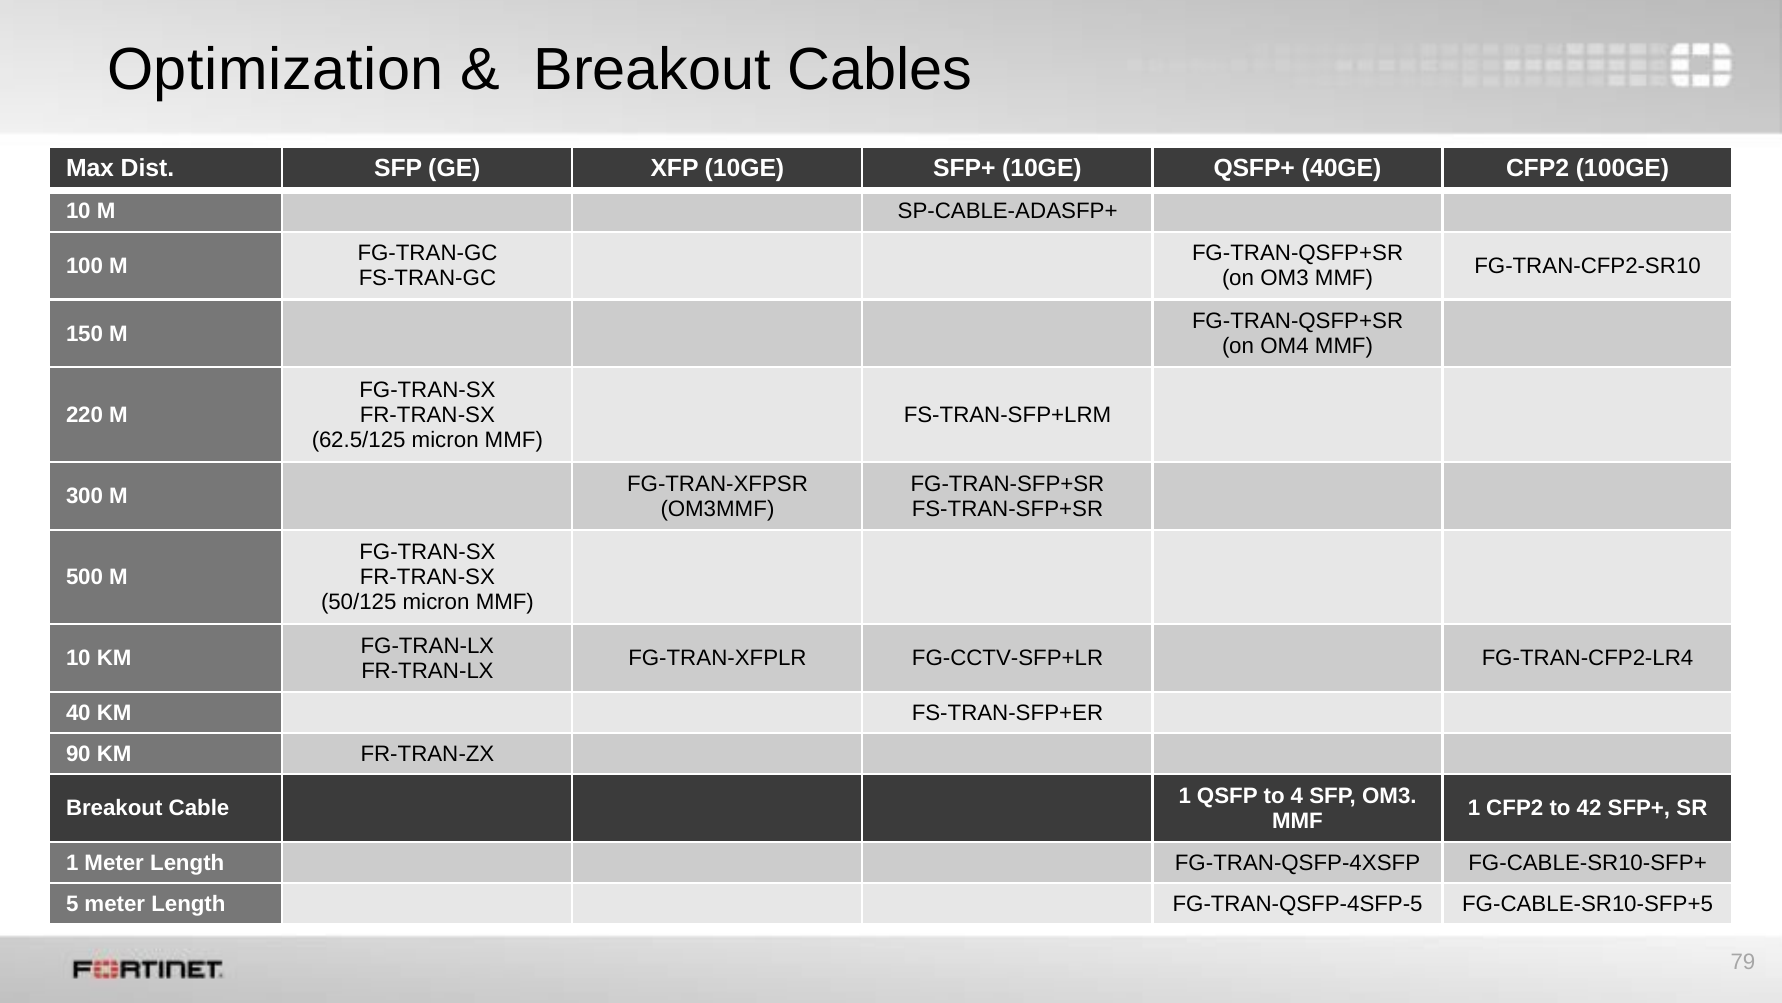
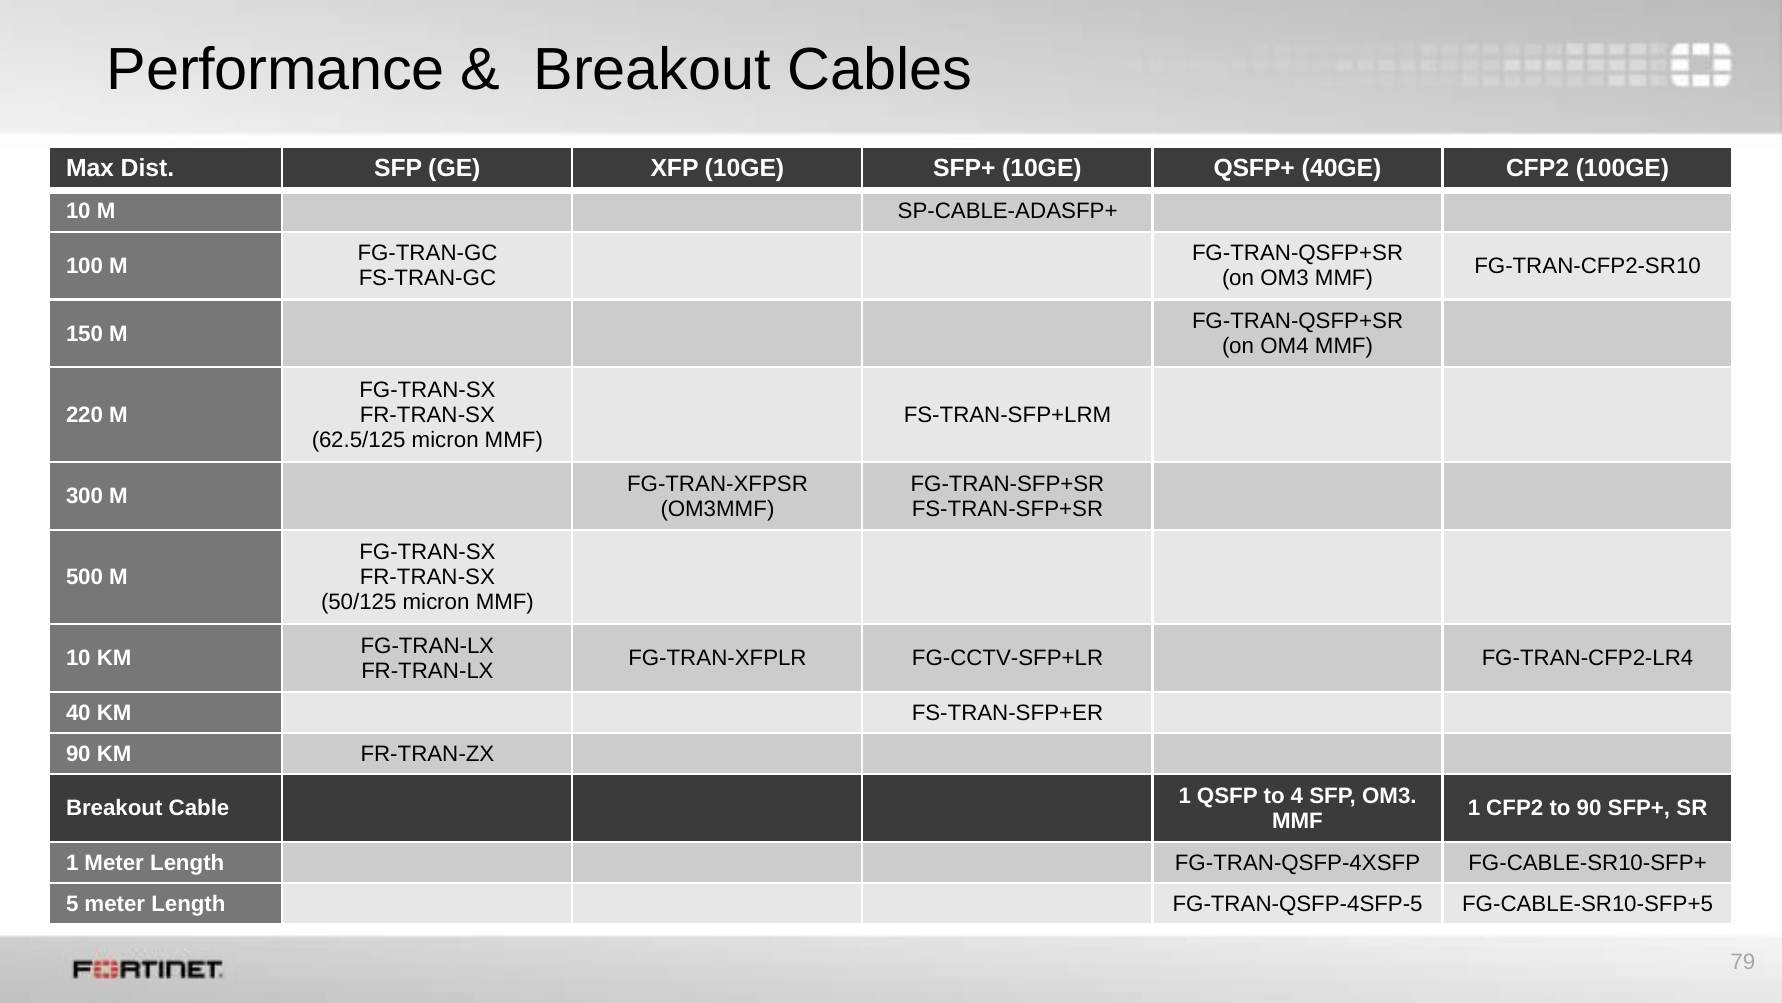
Optimization: Optimization -> Performance
to 42: 42 -> 90
